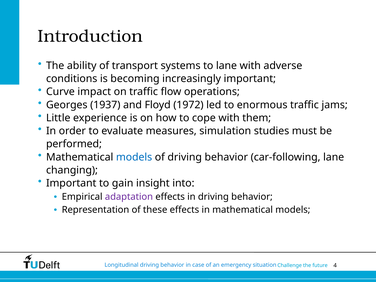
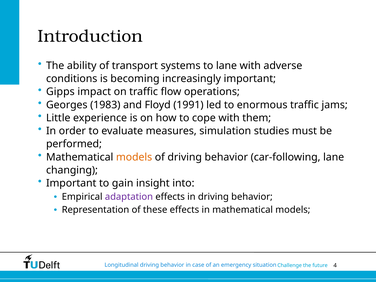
Curve: Curve -> Gipps
1937: 1937 -> 1983
1972: 1972 -> 1991
models at (134, 157) colour: blue -> orange
